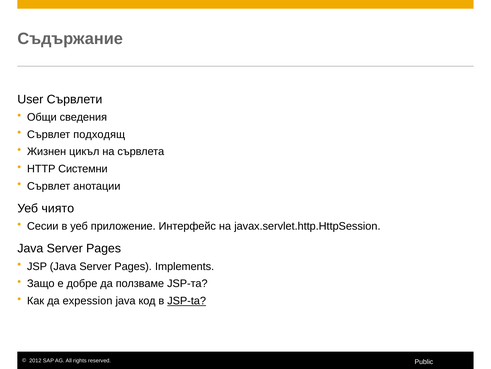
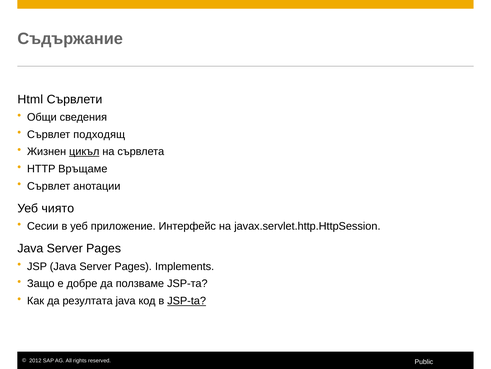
User: User -> Html
цикъл underline: none -> present
Системни: Системни -> Връщаме
expession: expession -> резултата
